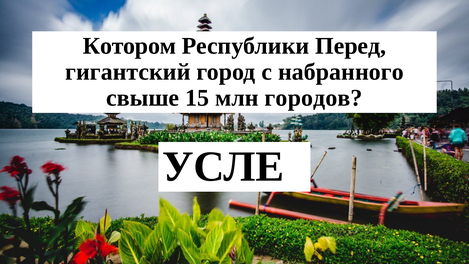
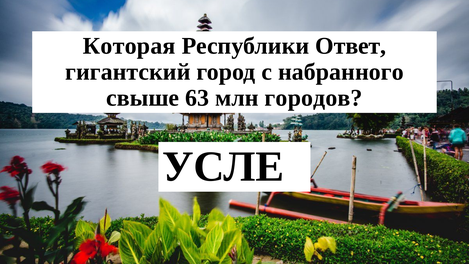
Котором: Котором -> Которая
Перед: Перед -> Ответ
15: 15 -> 63
